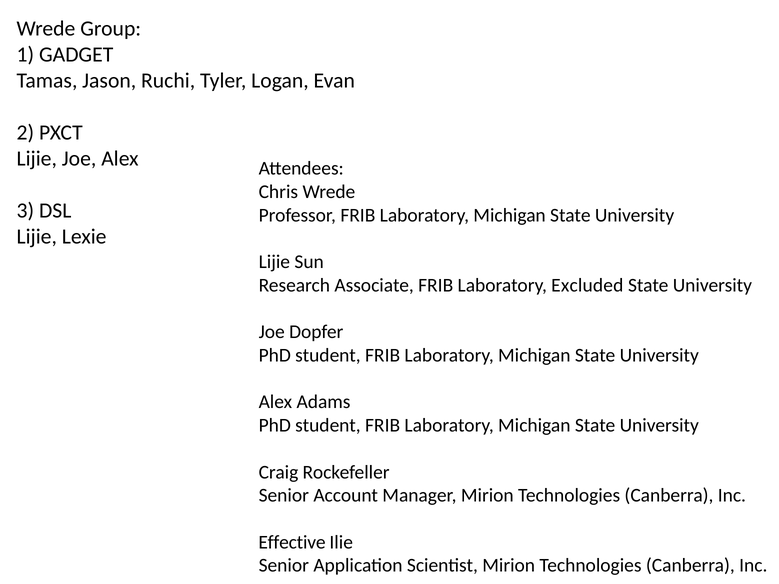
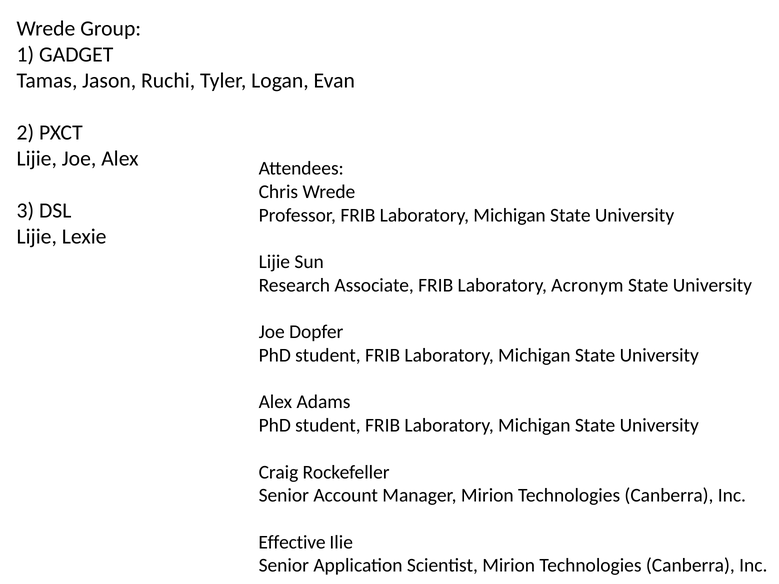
Excluded: Excluded -> Acronym
